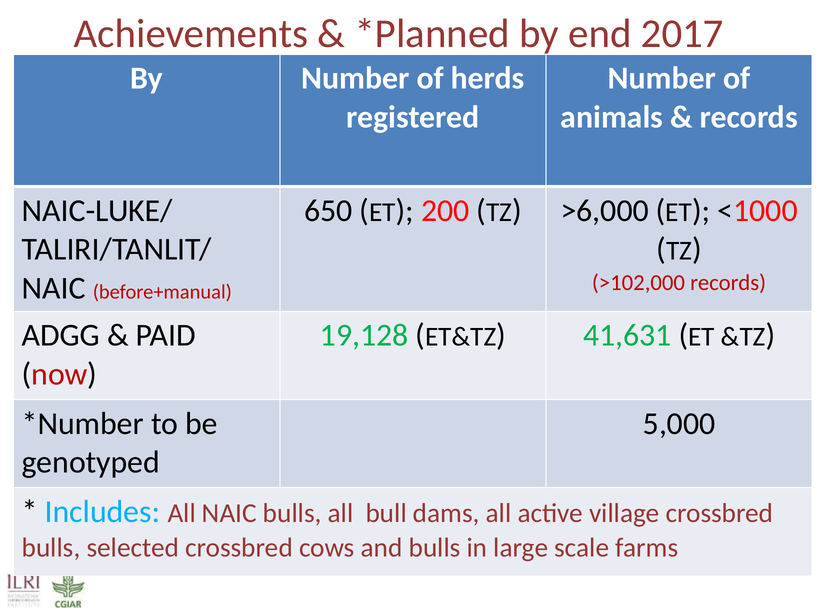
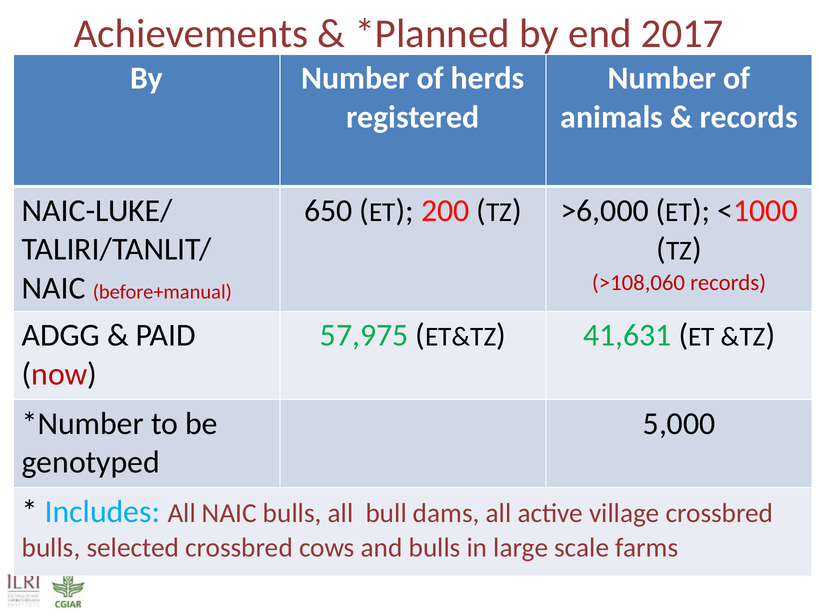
>102,000: >102,000 -> >108,060
19,128: 19,128 -> 57,975
